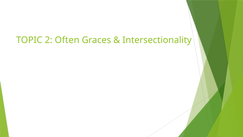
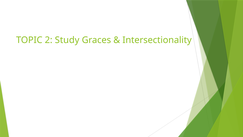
Often: Often -> Study
